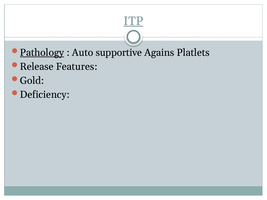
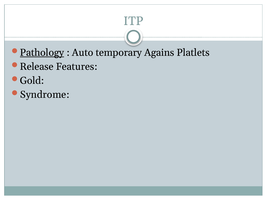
ITP underline: present -> none
supportive: supportive -> temporary
Deficiency: Deficiency -> Syndrome
